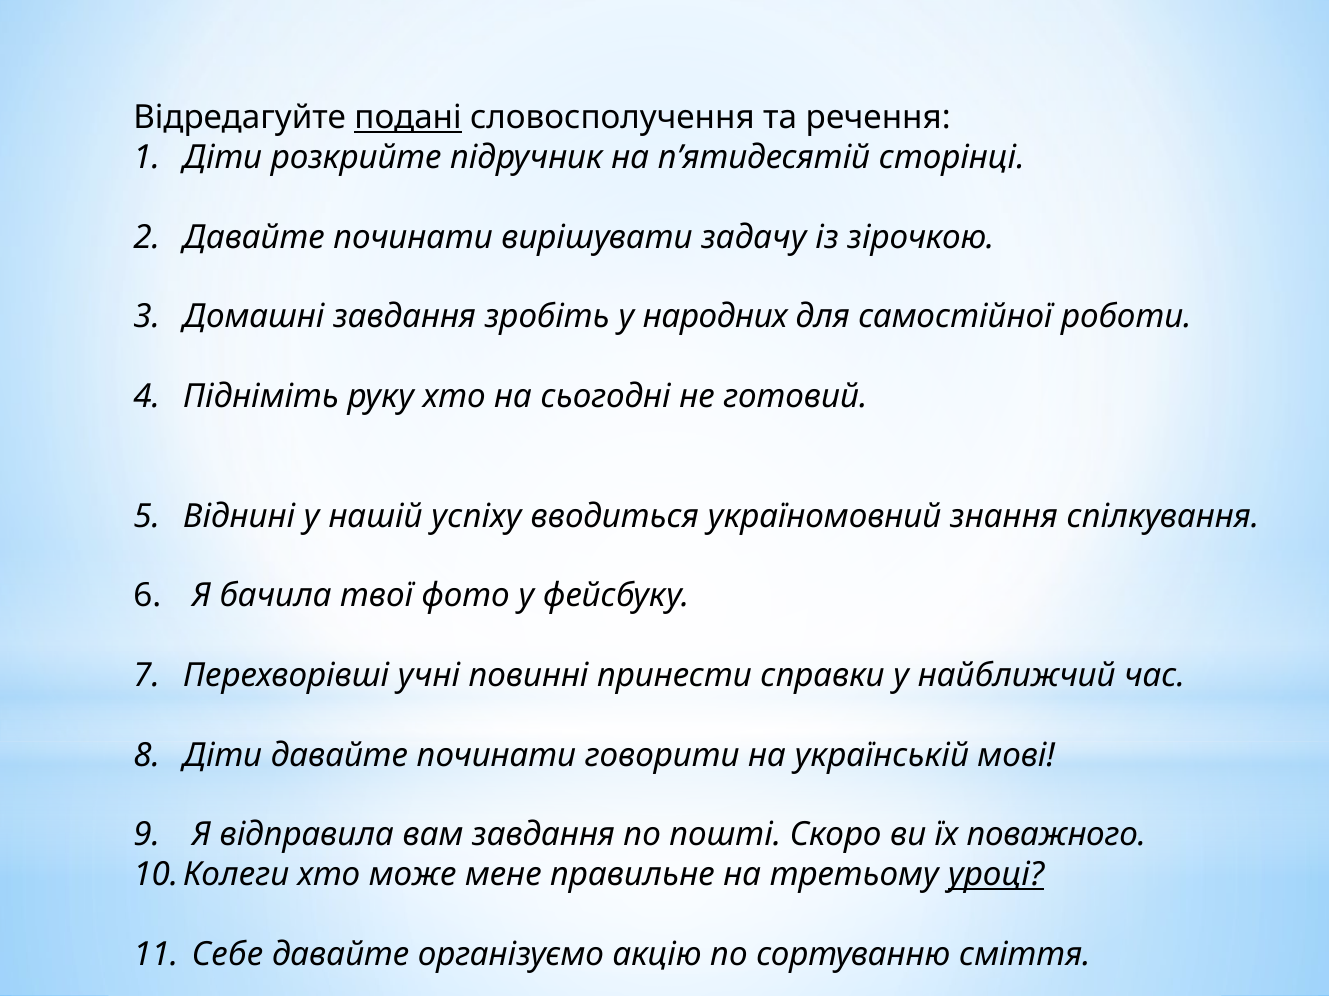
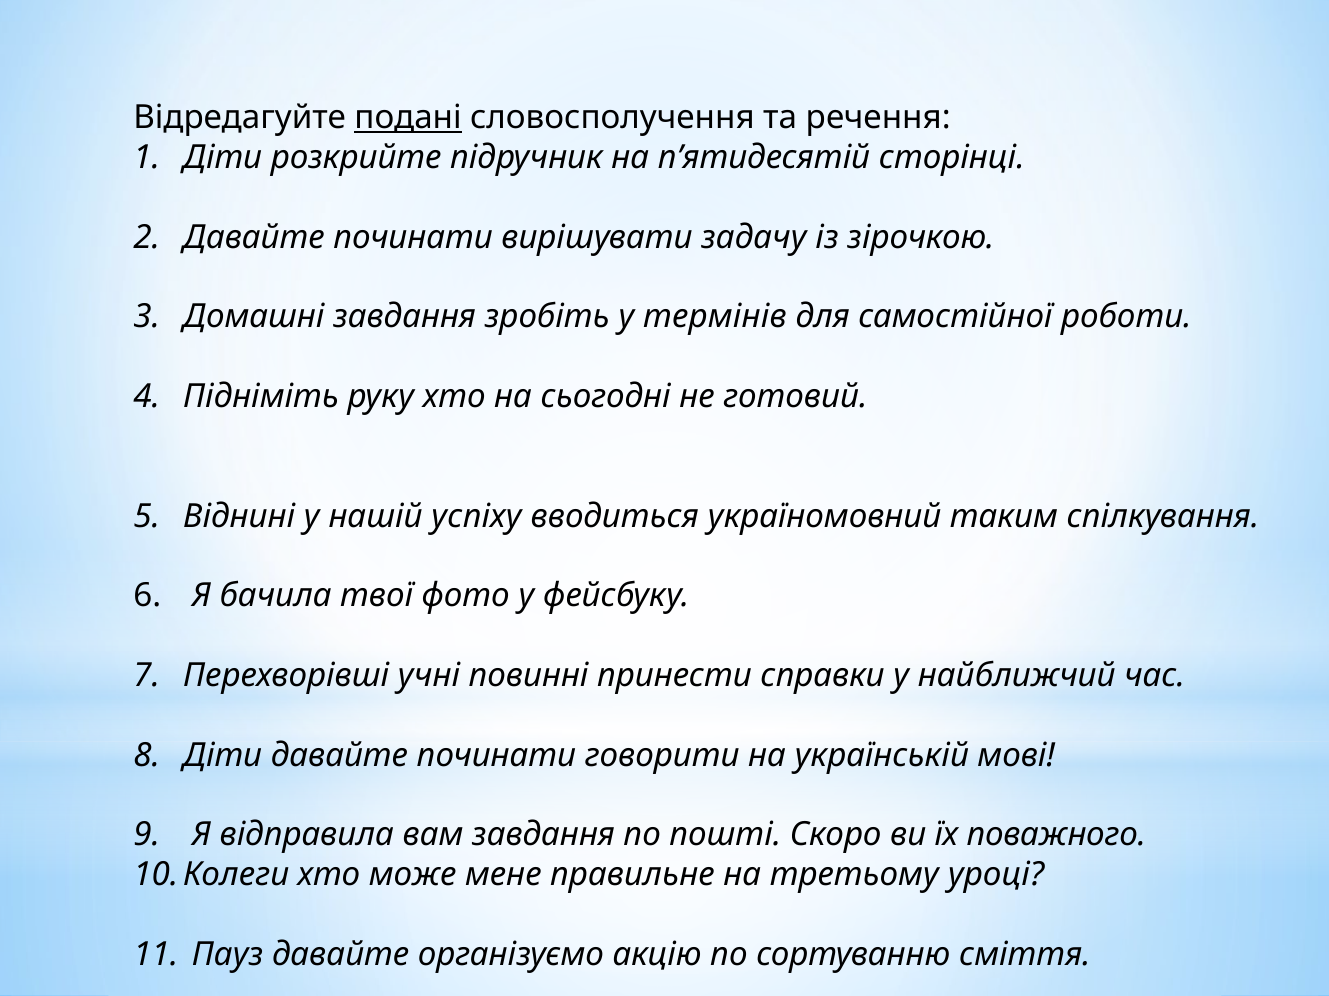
народних: народних -> термінів
знання: знання -> таким
уроці underline: present -> none
Себе: Себе -> Пауз
